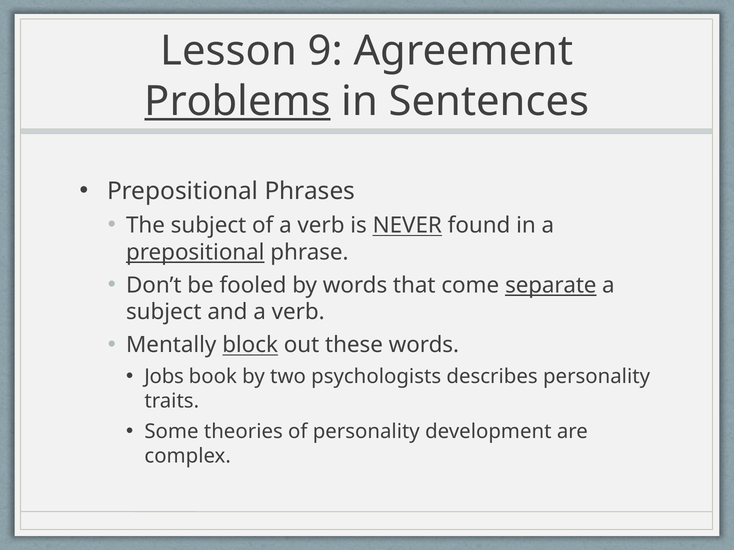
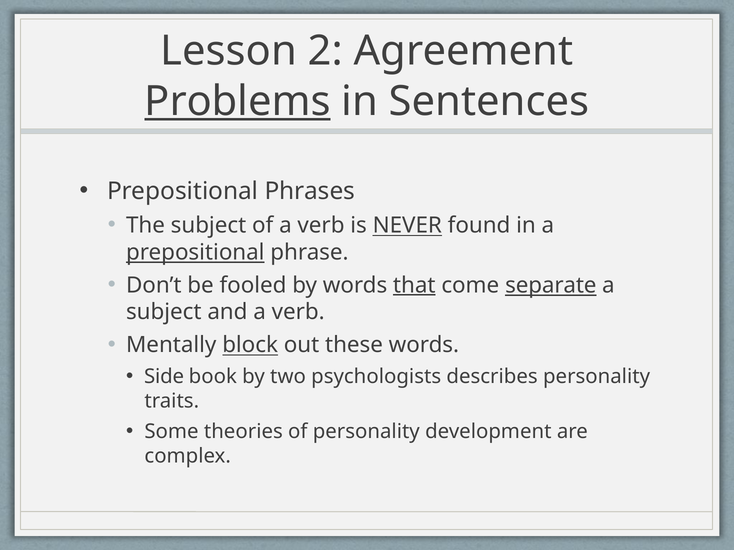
9: 9 -> 2
that underline: none -> present
Jobs: Jobs -> Side
